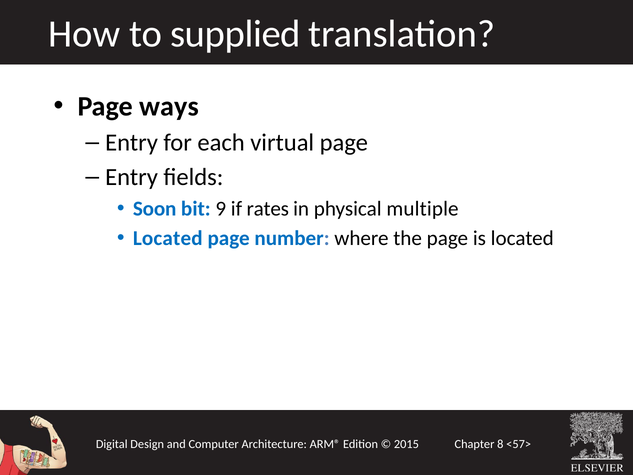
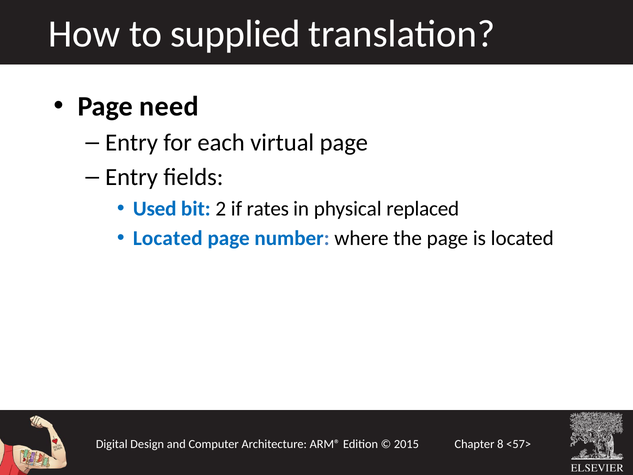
ways: ways -> need
Soon: Soon -> Used
9: 9 -> 2
multiple: multiple -> replaced
